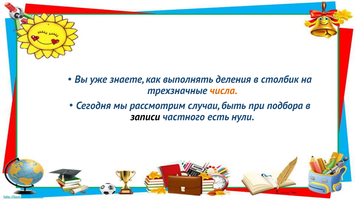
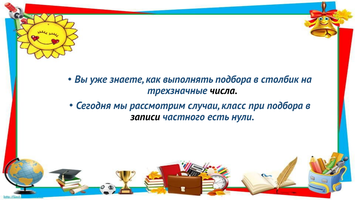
выполнять деления: деления -> подбора
числа colour: orange -> black
быть: быть -> класс
